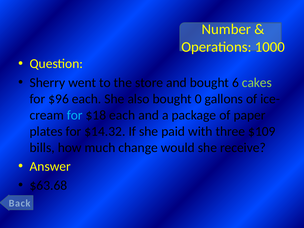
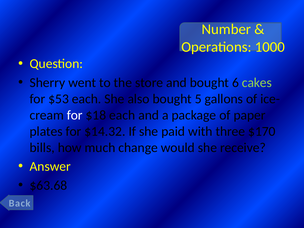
$96: $96 -> $53
0: 0 -> 5
for at (75, 115) colour: light blue -> white
$109: $109 -> $170
